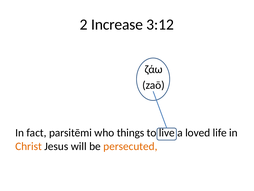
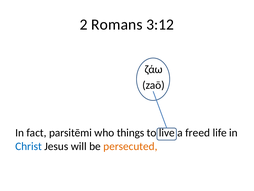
Increase: Increase -> Romans
loved: loved -> freed
Christ colour: orange -> blue
